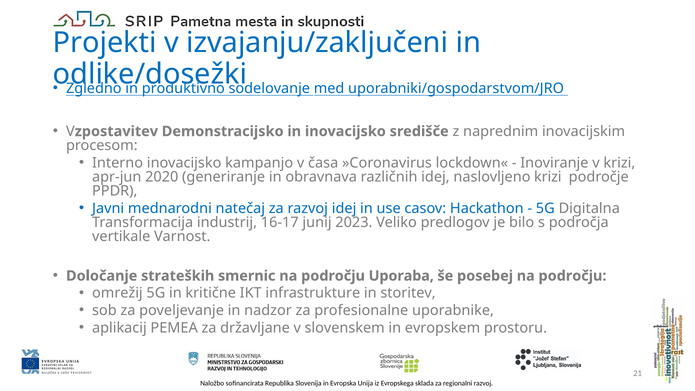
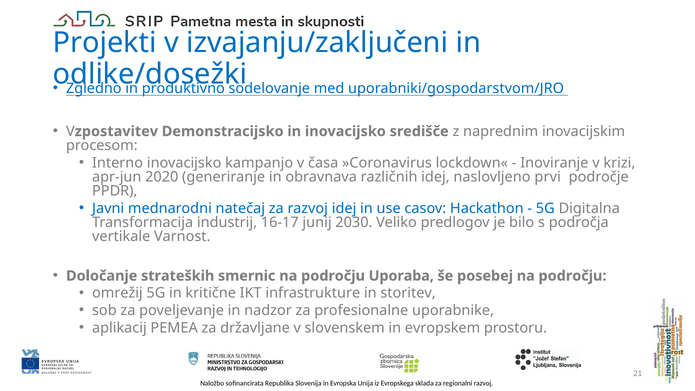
naslovljeno krizi: krizi -> prvi
2023: 2023 -> 2030
